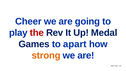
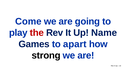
Cheer: Cheer -> Come
Medal: Medal -> Name
strong colour: orange -> black
